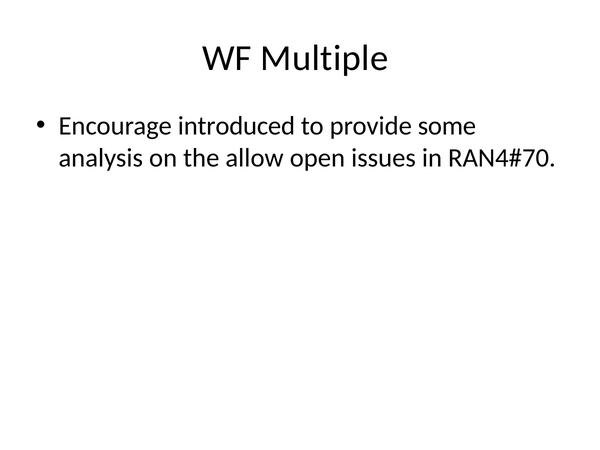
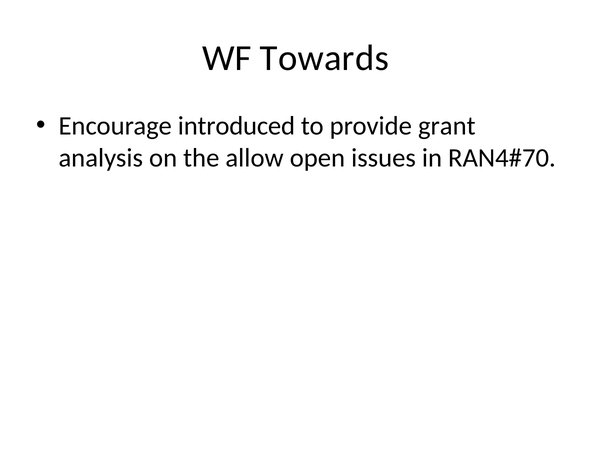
Multiple: Multiple -> Towards
some: some -> grant
